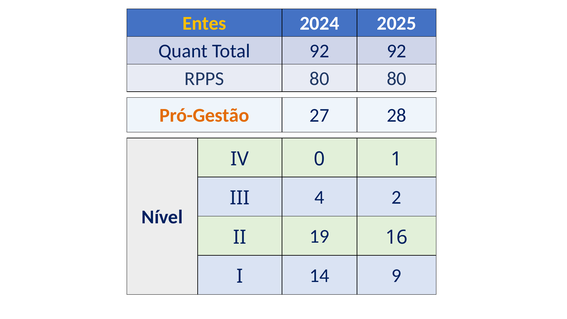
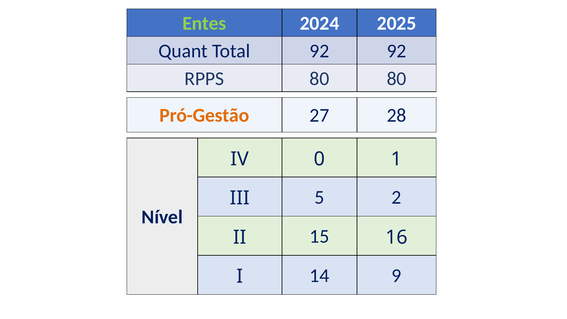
Entes colour: yellow -> light green
4: 4 -> 5
19: 19 -> 15
